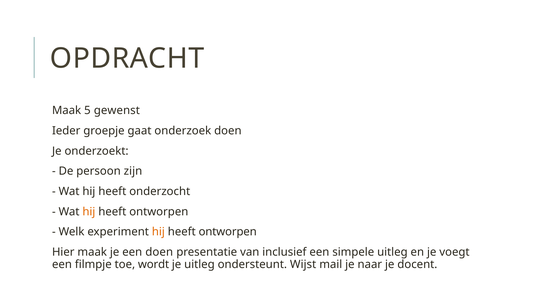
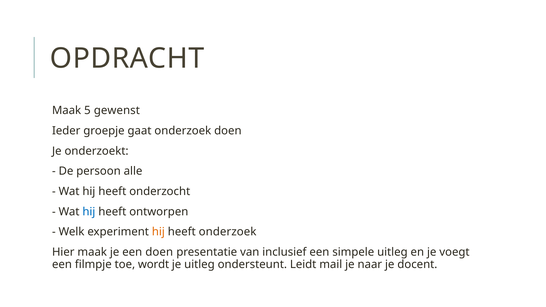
zijn: zijn -> alle
hij at (89, 212) colour: orange -> blue
ontworpen at (228, 232): ontworpen -> onderzoek
Wijst: Wijst -> Leidt
